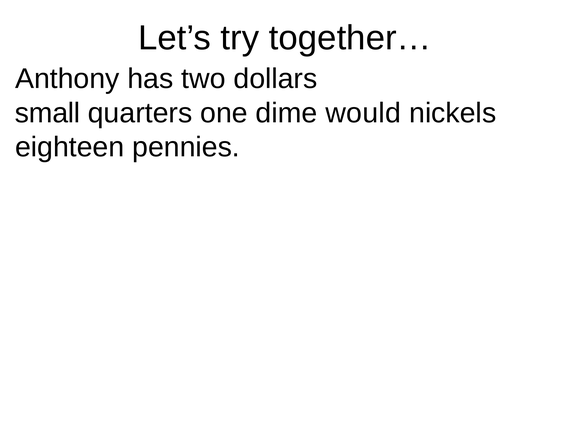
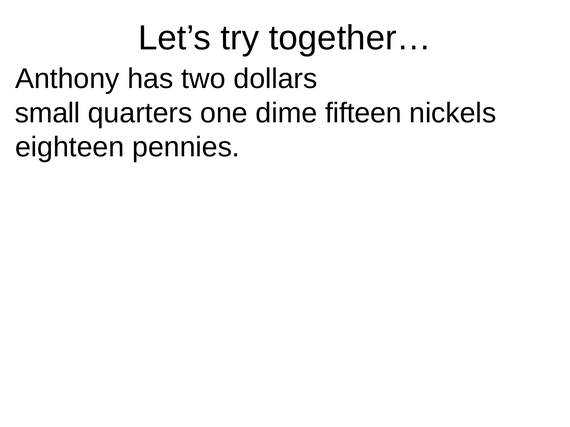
would: would -> fifteen
